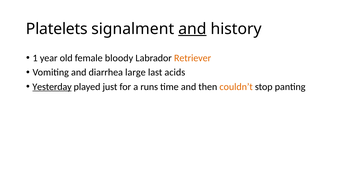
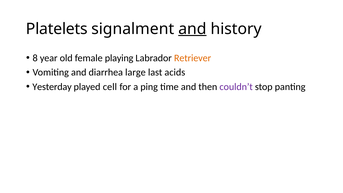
1: 1 -> 8
bloody: bloody -> playing
Yesterday underline: present -> none
just: just -> cell
runs: runs -> ping
couldn’t colour: orange -> purple
